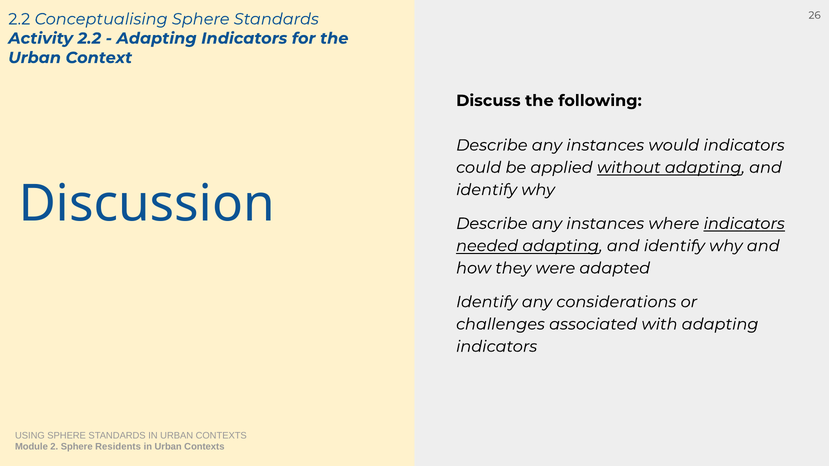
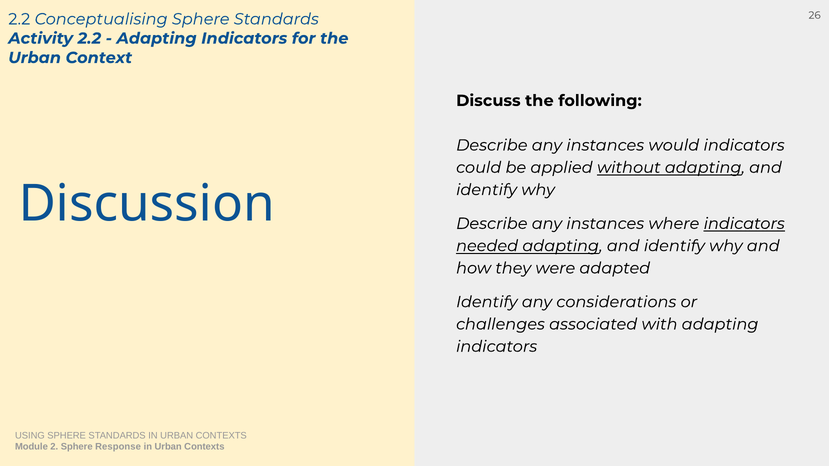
Residents: Residents -> Response
